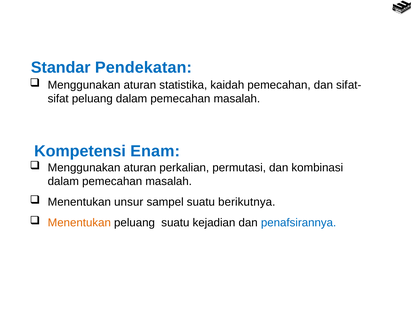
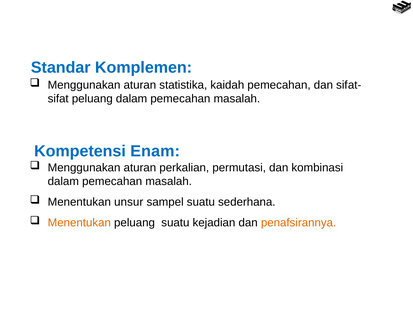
Pendekatan: Pendekatan -> Komplemen
berikutnya: berikutnya -> sederhana
penafsirannya colour: blue -> orange
